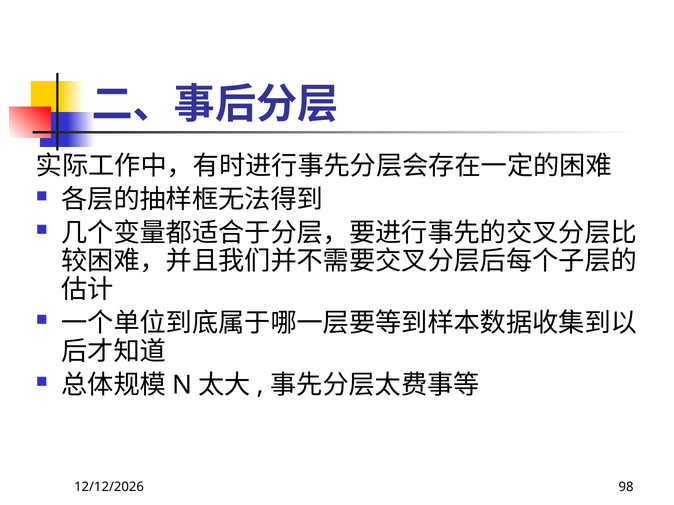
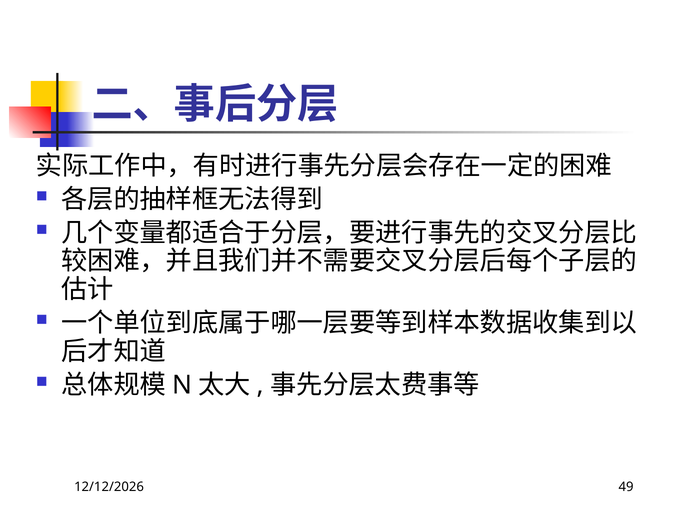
98: 98 -> 49
